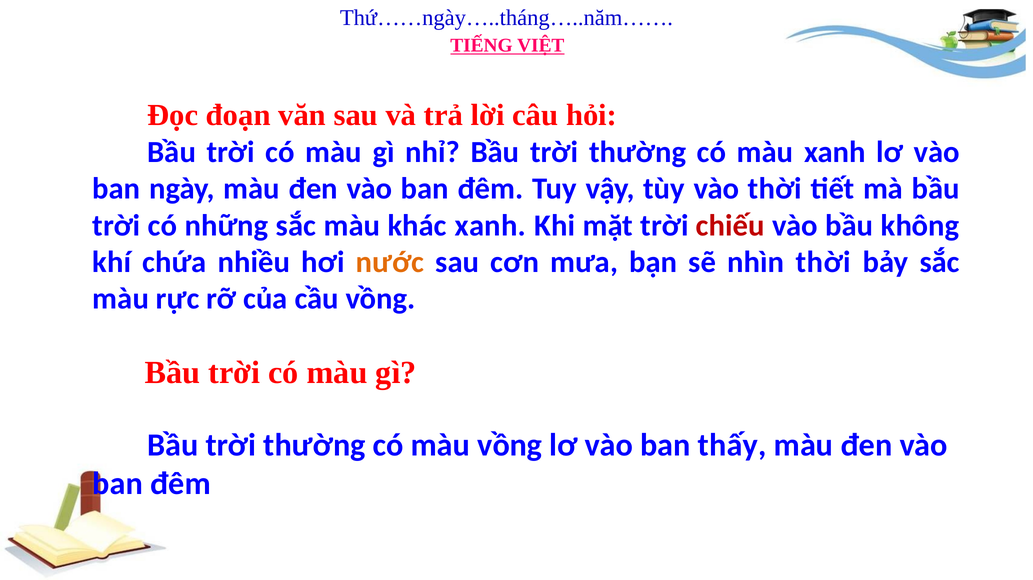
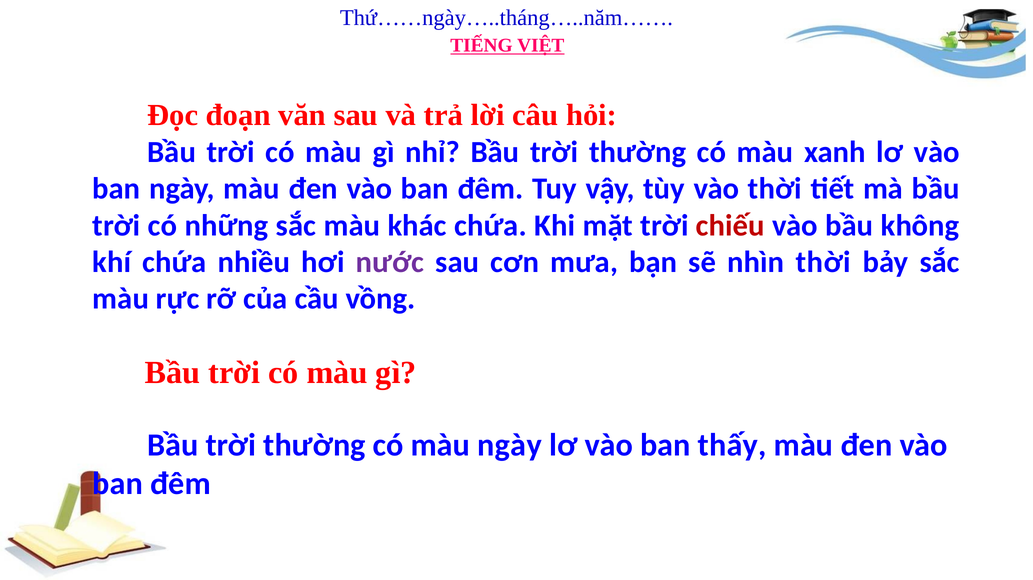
khác xanh: xanh -> chứa
nước colour: orange -> purple
màu vồng: vồng -> ngày
